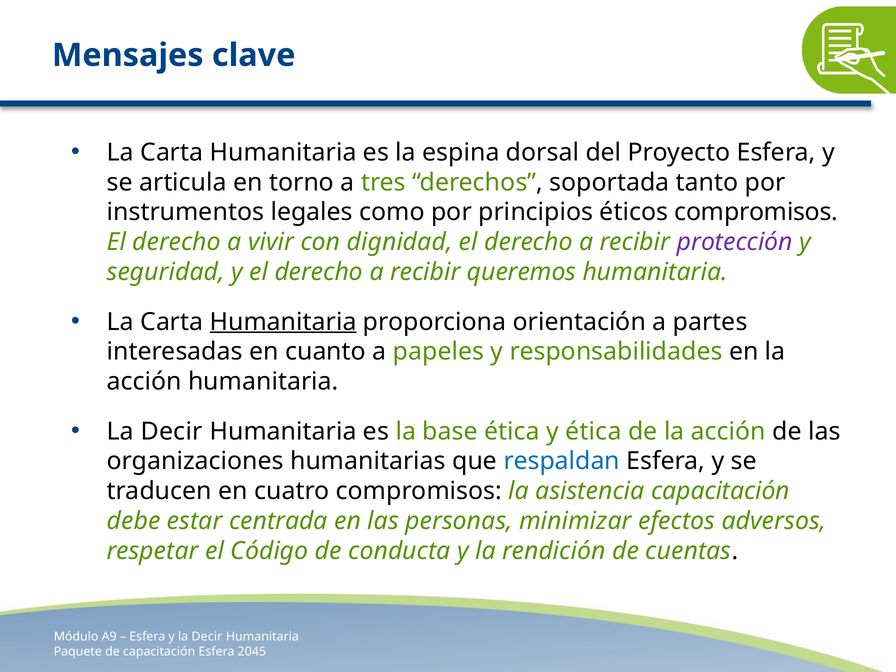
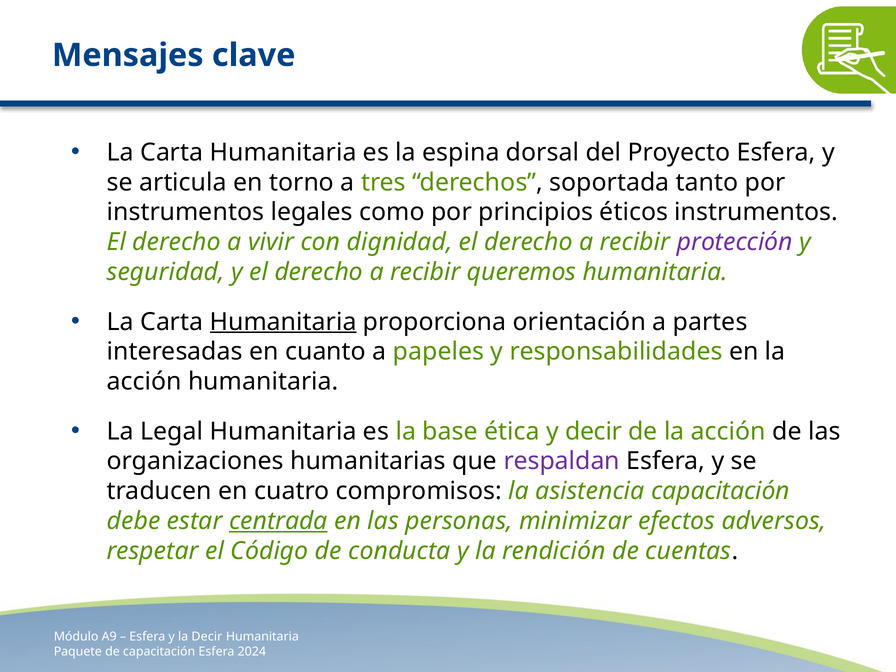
éticos compromisos: compromisos -> instrumentos
Decir at (172, 431): Decir -> Legal
y ética: ética -> decir
respaldan colour: blue -> purple
centrada underline: none -> present
2045: 2045 -> 2024
